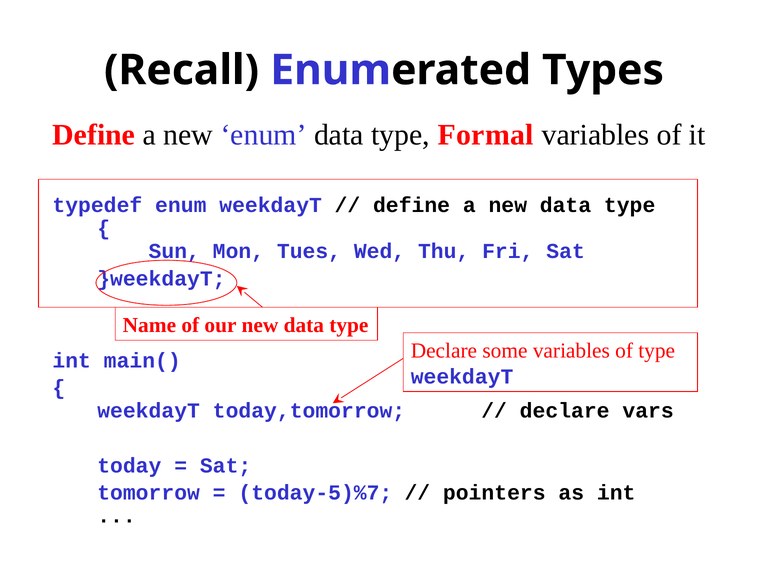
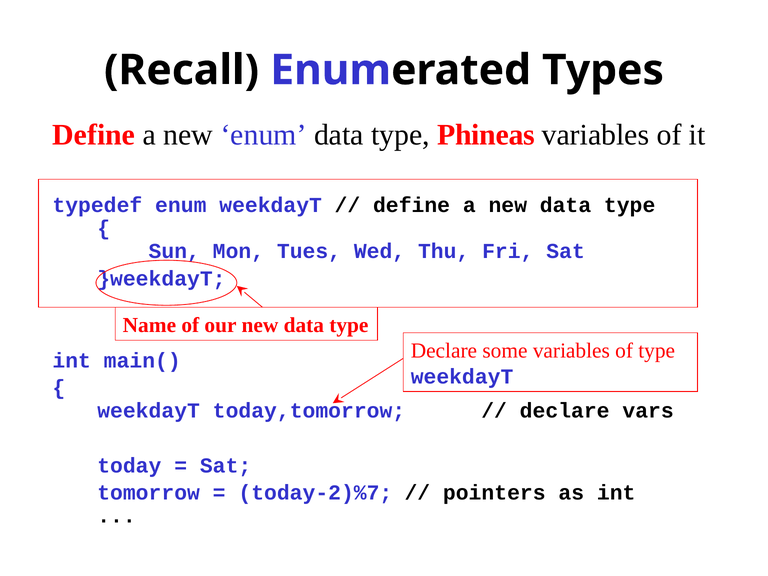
Formal: Formal -> Phineas
today-5)%7: today-5)%7 -> today-2)%7
